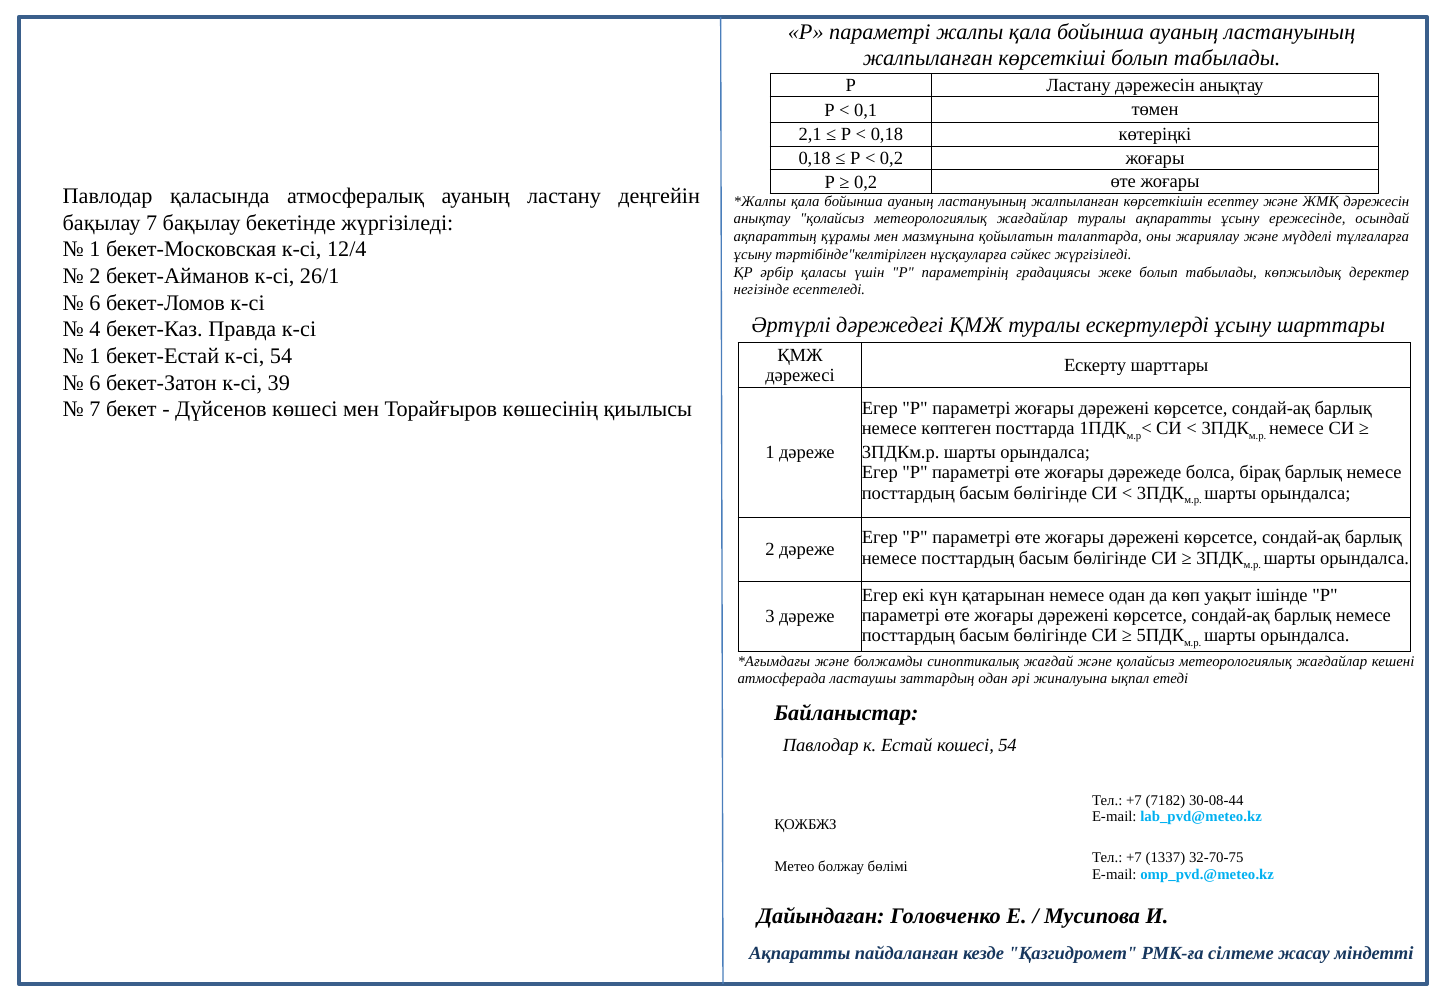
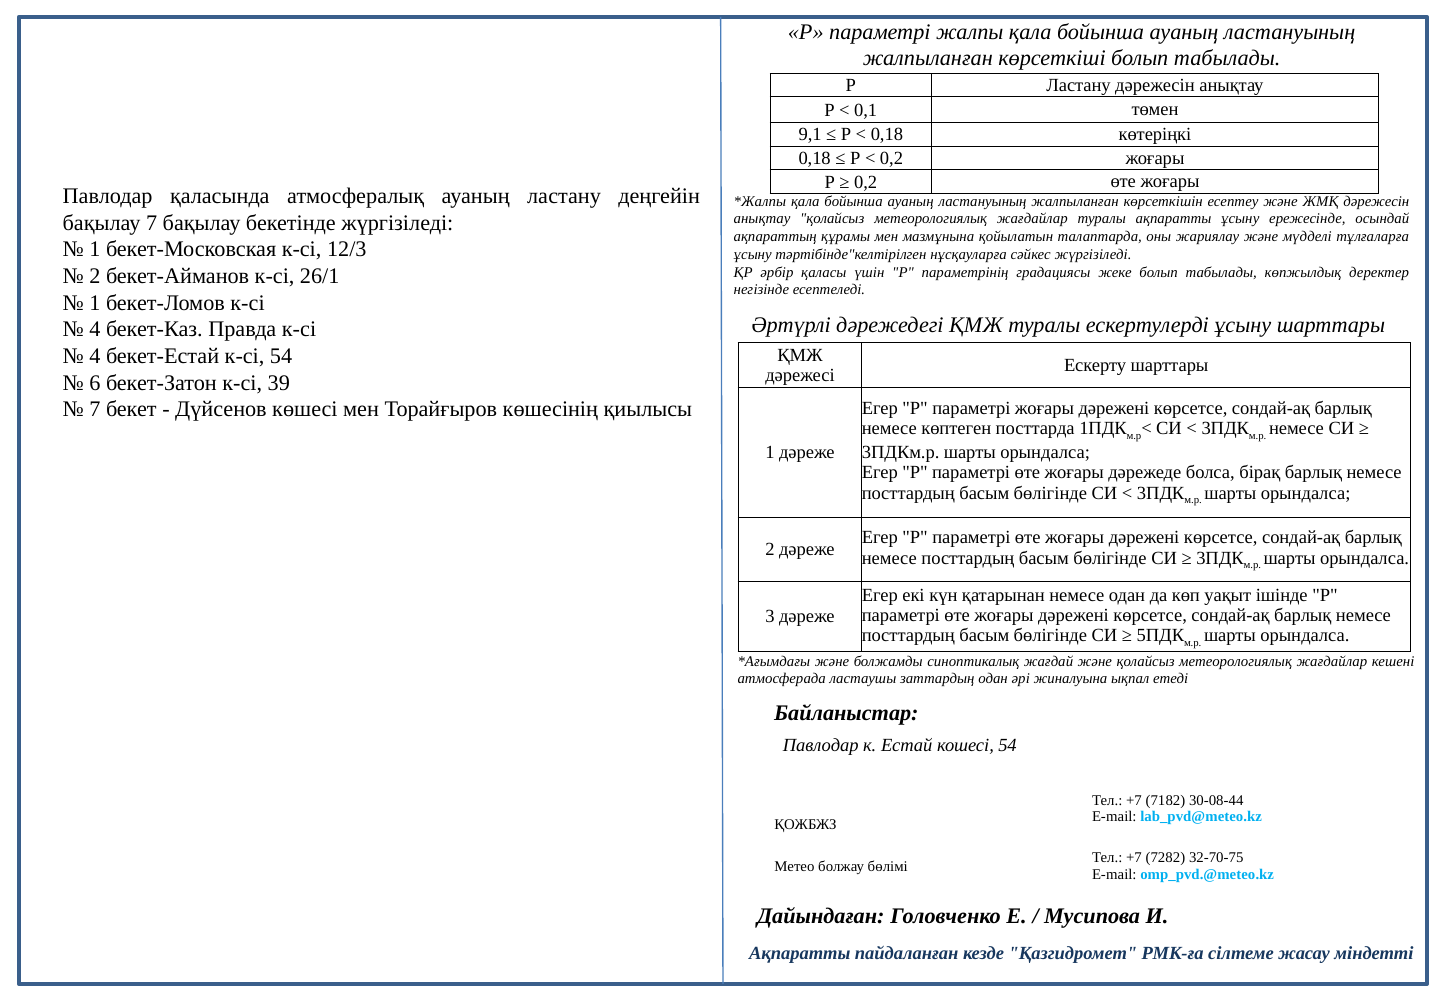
2,1: 2,1 -> 9,1
12/4: 12/4 -> 12/3
6 at (95, 303): 6 -> 1
1 at (95, 356): 1 -> 4
1337: 1337 -> 7282
